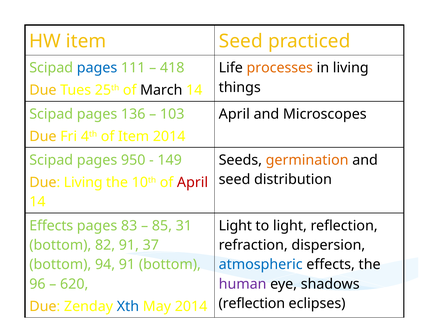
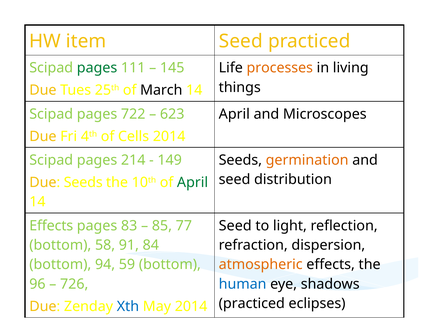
pages at (97, 68) colour: blue -> green
418: 418 -> 145
136: 136 -> 722
103: 103 -> 623
of Item: Item -> Cells
950: 950 -> 214
Due Living: Living -> Seeds
April at (193, 182) colour: red -> green
31: 31 -> 77
Light at (235, 226): Light -> Seed
82: 82 -> 58
37: 37 -> 84
94 91: 91 -> 59
atmospheric colour: blue -> orange
620: 620 -> 726
human colour: purple -> blue
reflection at (252, 304): reflection -> practiced
